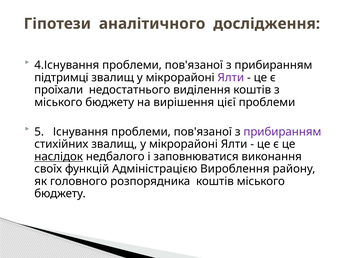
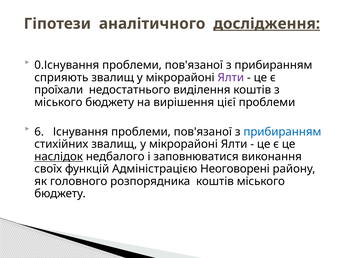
дослідження underline: none -> present
4.Існування: 4.Існування -> 0.Існування
підтримці: підтримці -> сприяють
5: 5 -> 6
прибиранням at (282, 132) colour: purple -> blue
Вироблення: Вироблення -> Неоговорені
